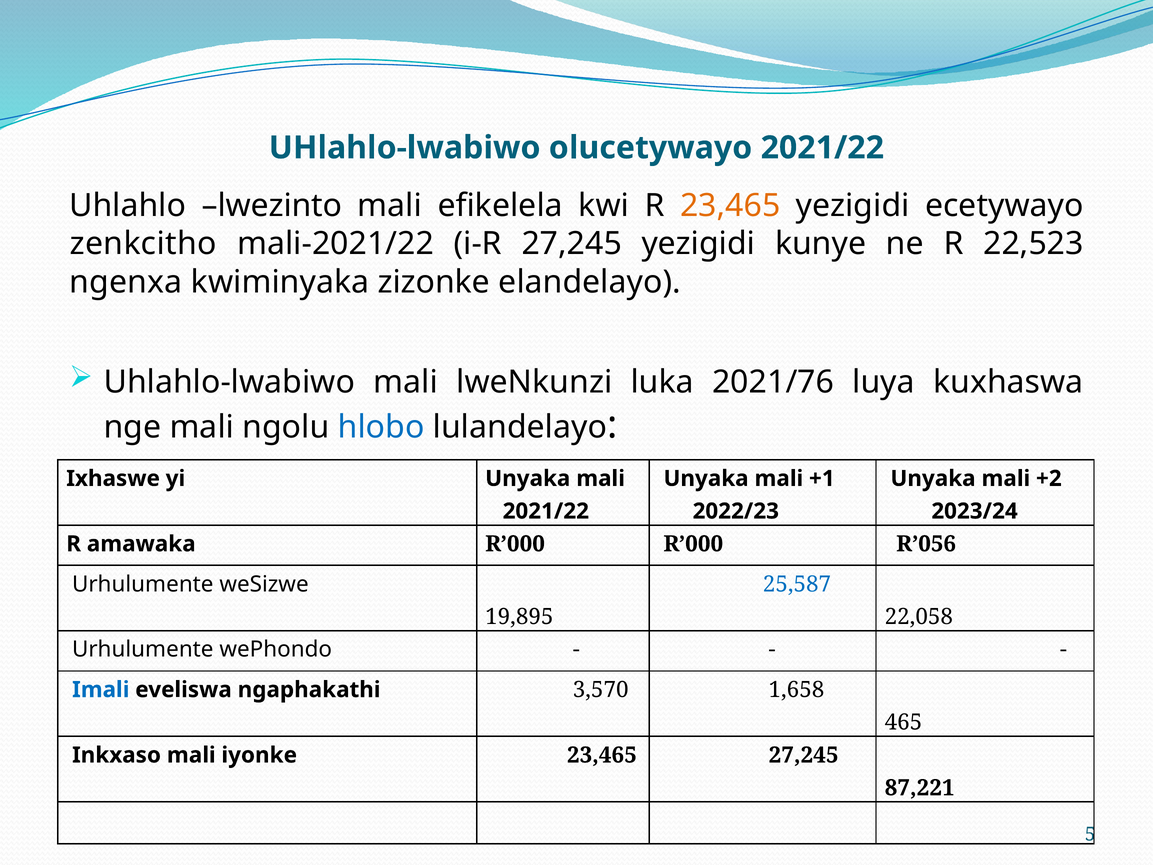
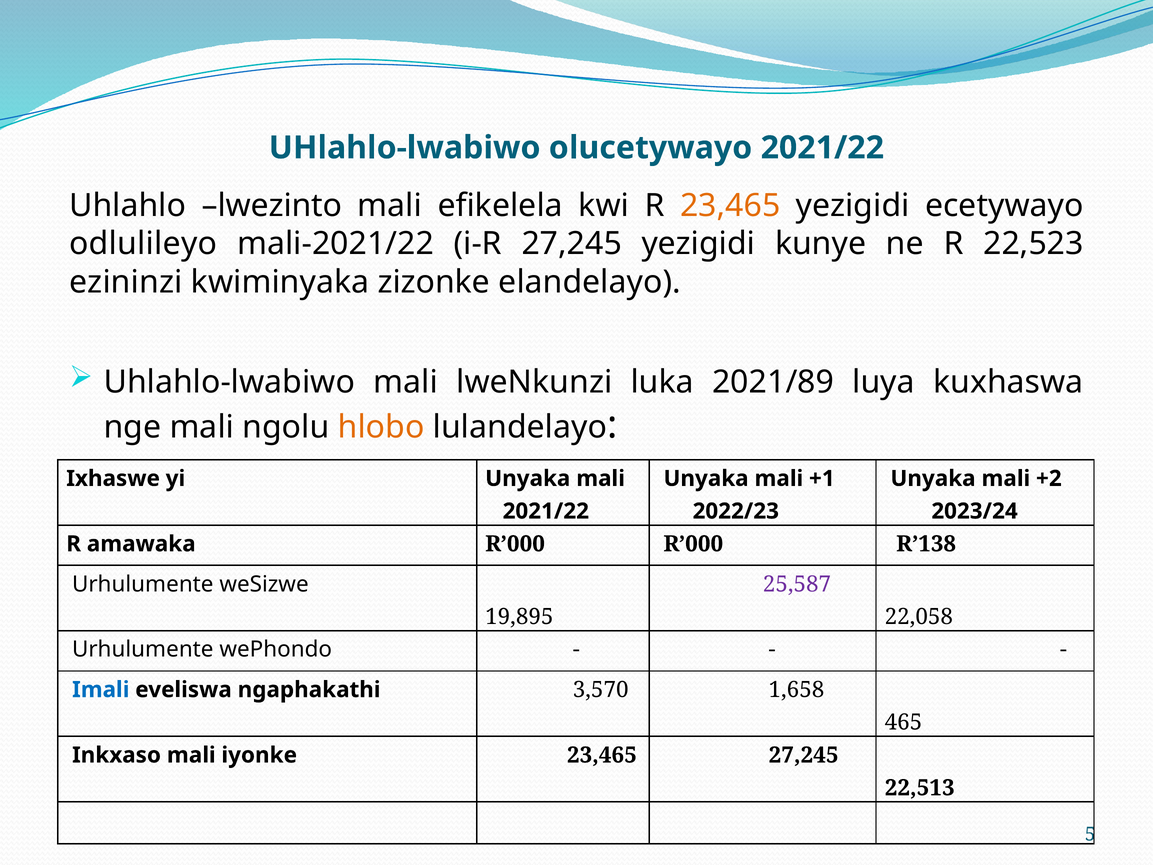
zenkcitho: zenkcitho -> odlulileyo
ngenxa: ngenxa -> ezininzi
2021/76: 2021/76 -> 2021/89
hlobo colour: blue -> orange
R’056: R’056 -> R’138
25,587 colour: blue -> purple
87,221: 87,221 -> 22,513
